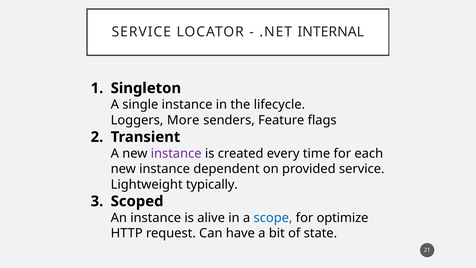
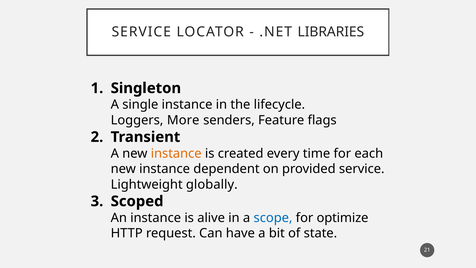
INTERNAL: INTERNAL -> LIBRARIES
instance at (176, 153) colour: purple -> orange
typically: typically -> globally
